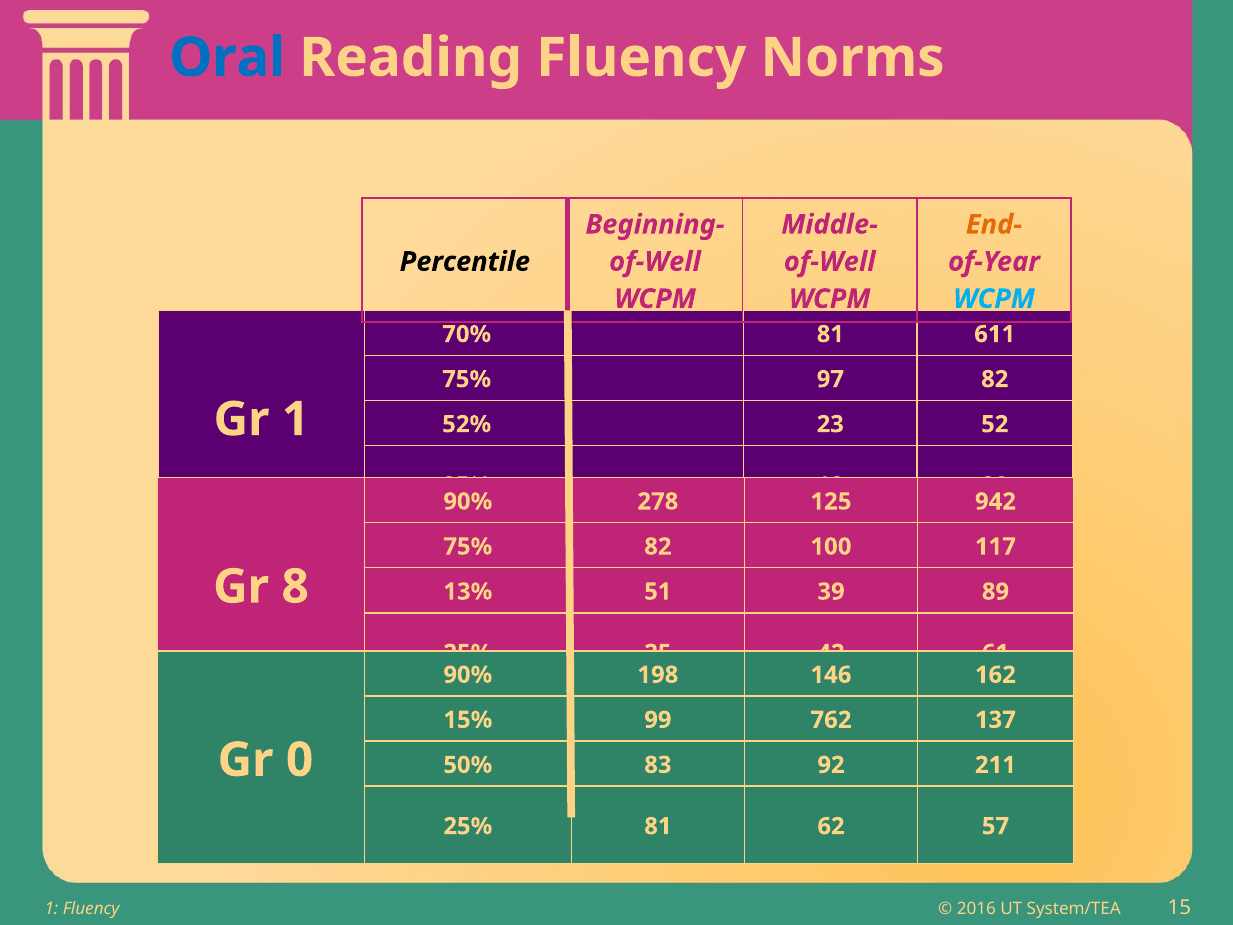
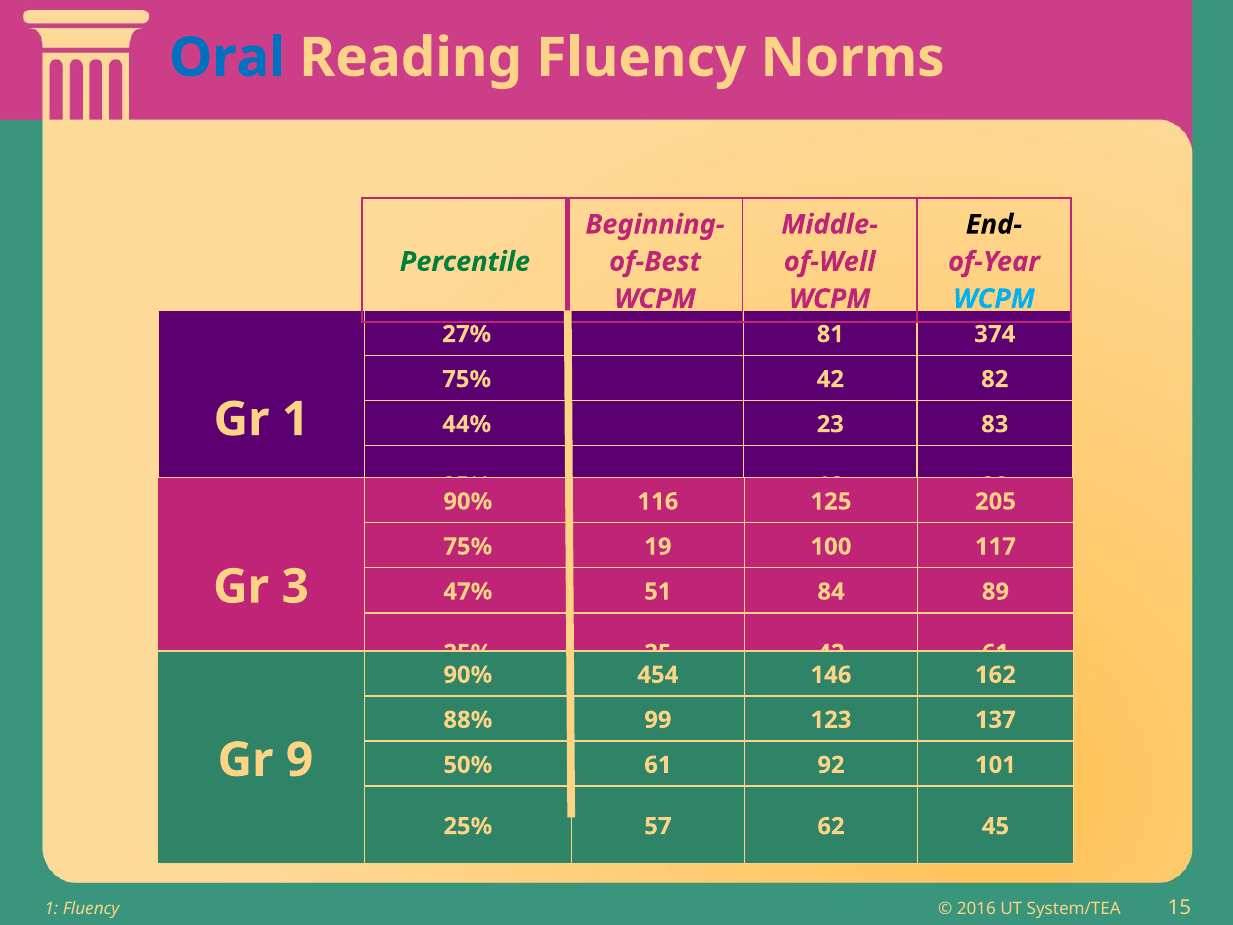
End- colour: orange -> black
Percentile colour: black -> green
of-Well at (655, 262): of-Well -> of-Best
70%: 70% -> 27%
611: 611 -> 374
75% 97: 97 -> 42
52%: 52% -> 44%
52: 52 -> 83
278: 278 -> 116
942: 942 -> 205
75% 82: 82 -> 19
8: 8 -> 3
13%: 13% -> 47%
39: 39 -> 84
198: 198 -> 454
15%: 15% -> 88%
762: 762 -> 123
0: 0 -> 9
50% 83: 83 -> 61
211: 211 -> 101
25% 81: 81 -> 57
57: 57 -> 45
